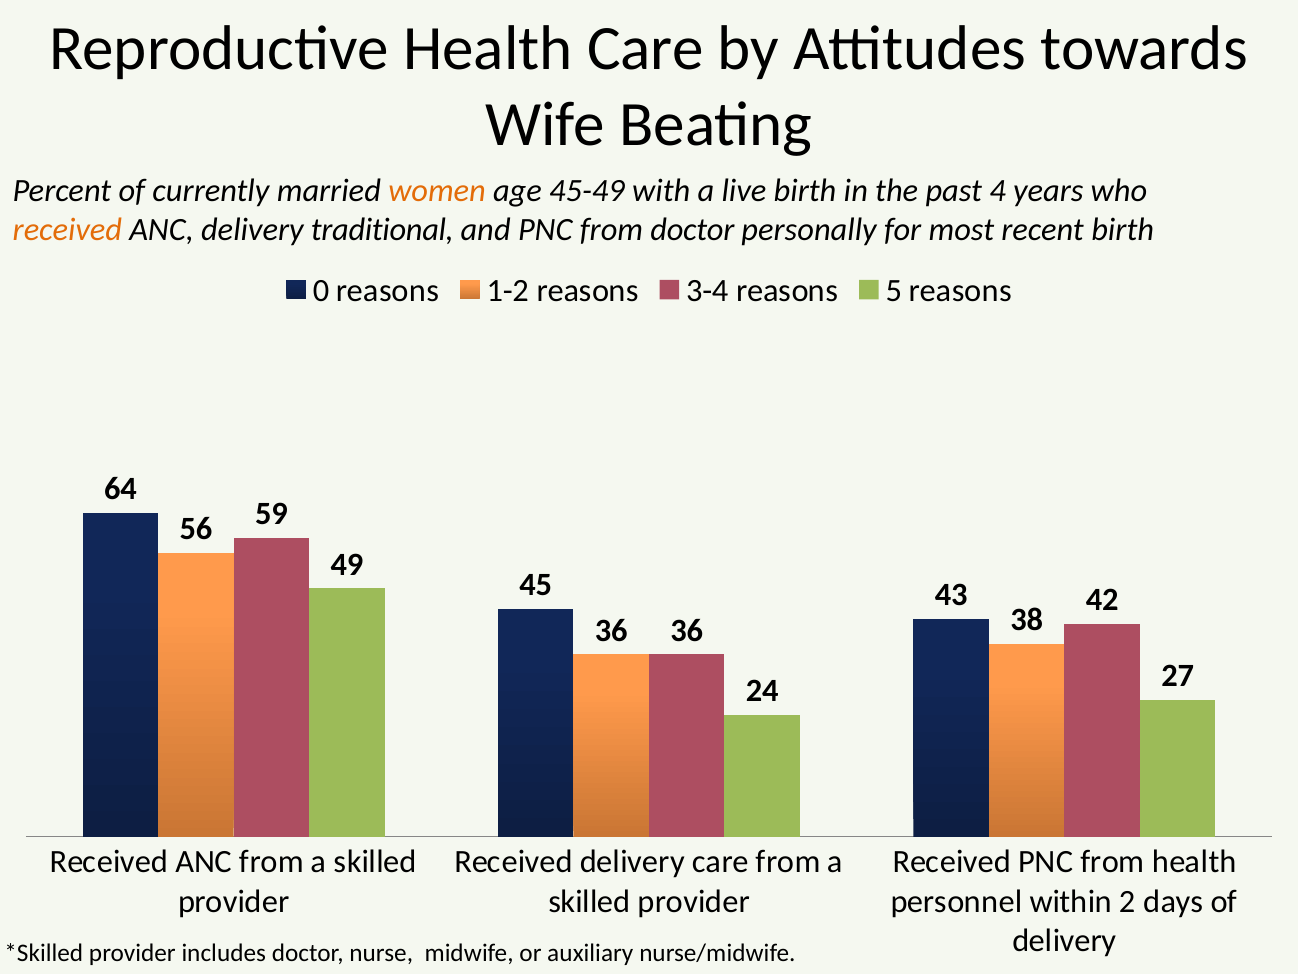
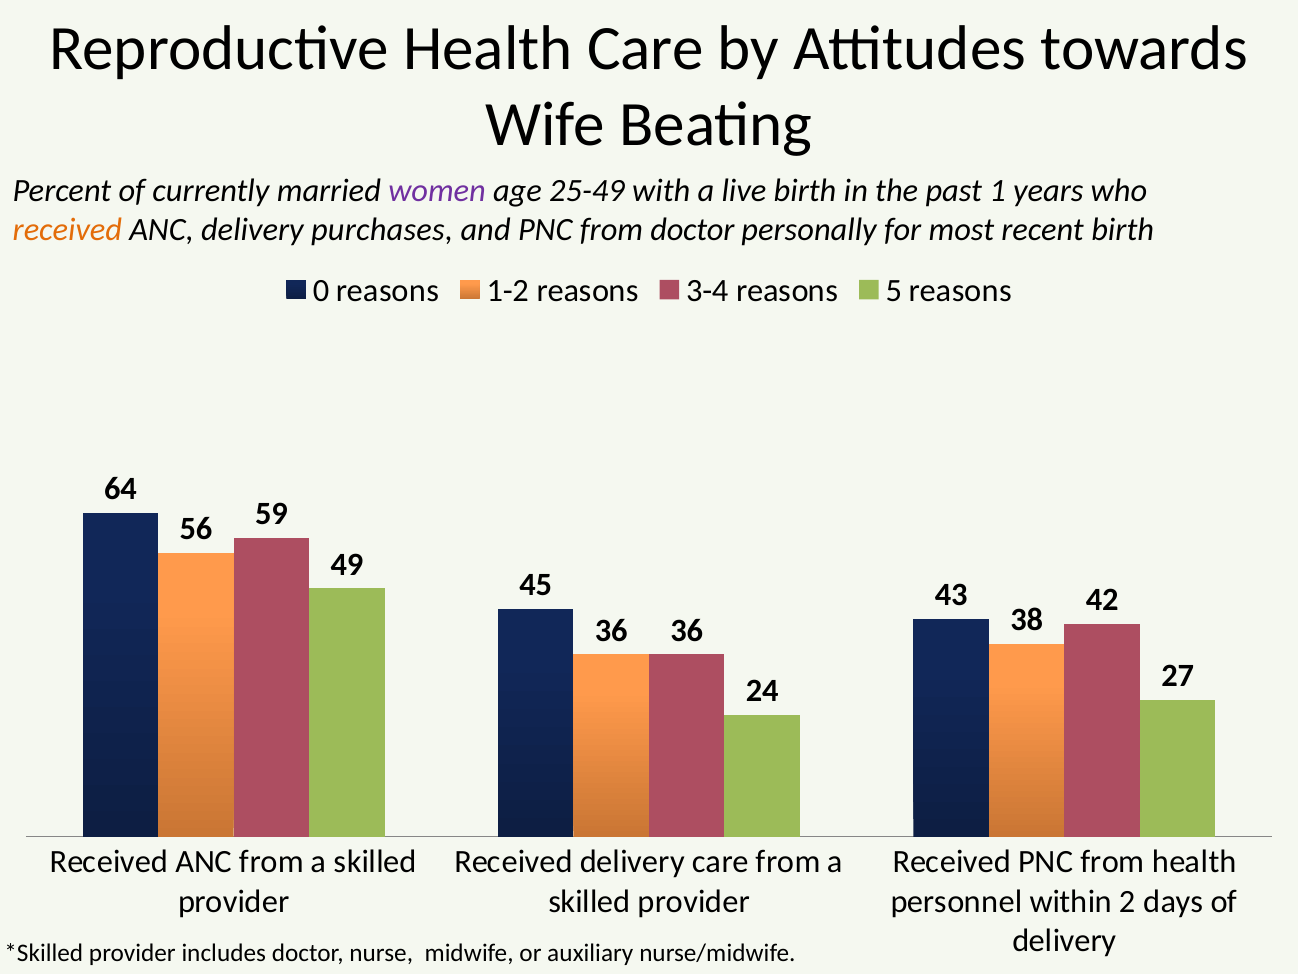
women colour: orange -> purple
45-49: 45-49 -> 25-49
4: 4 -> 1
traditional: traditional -> purchases
